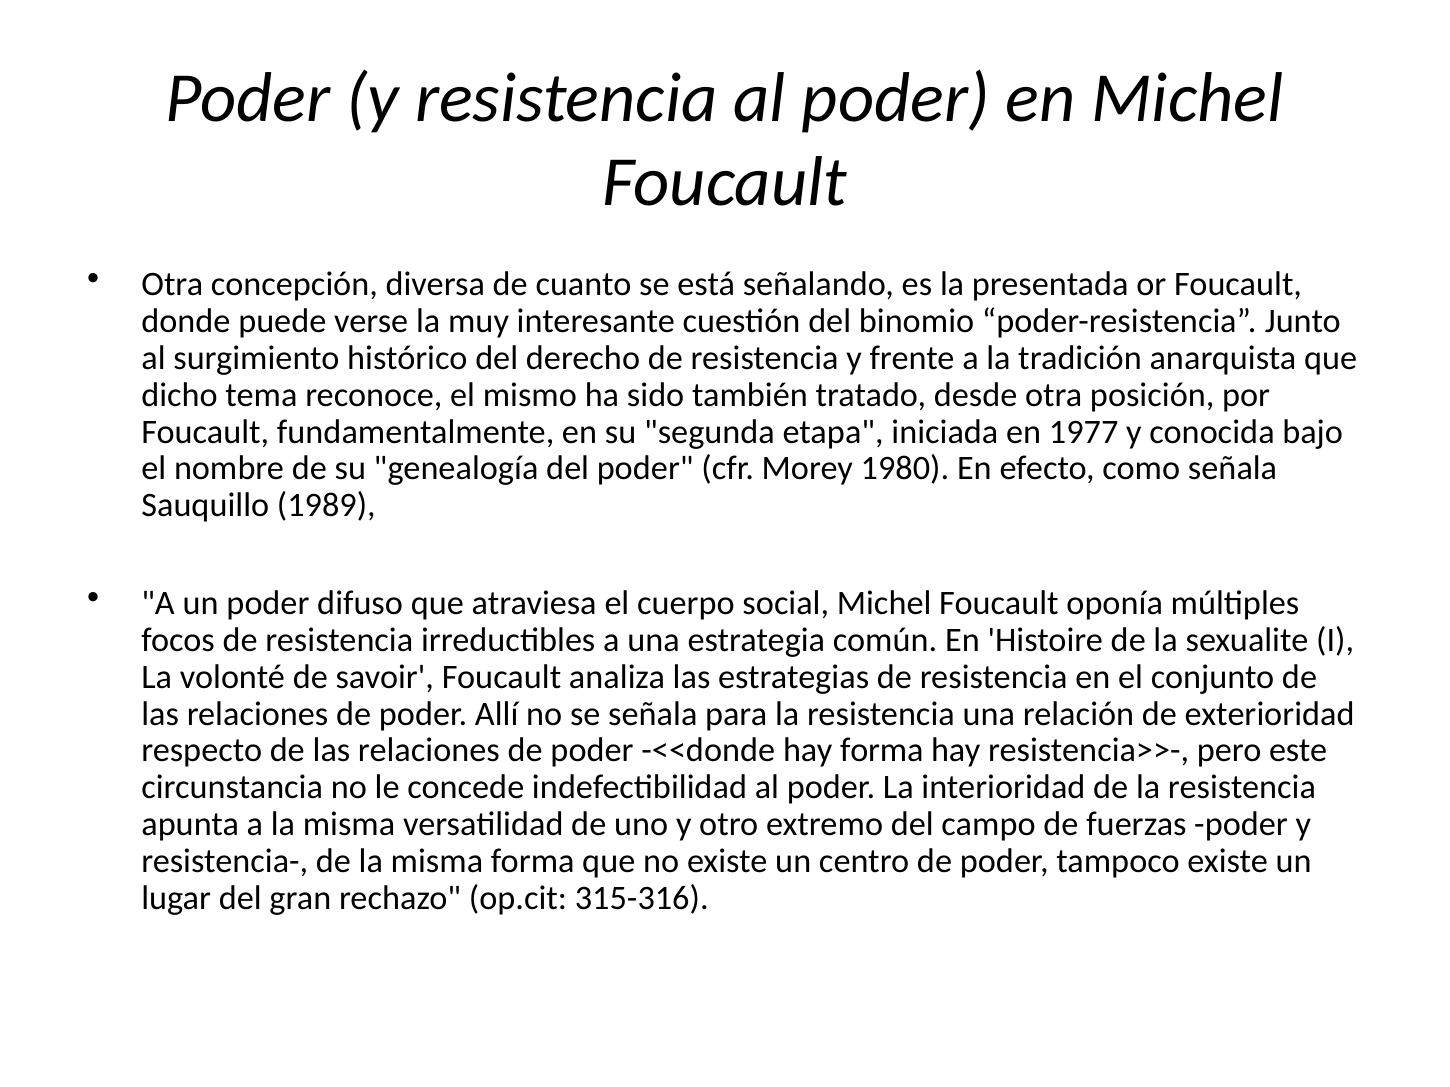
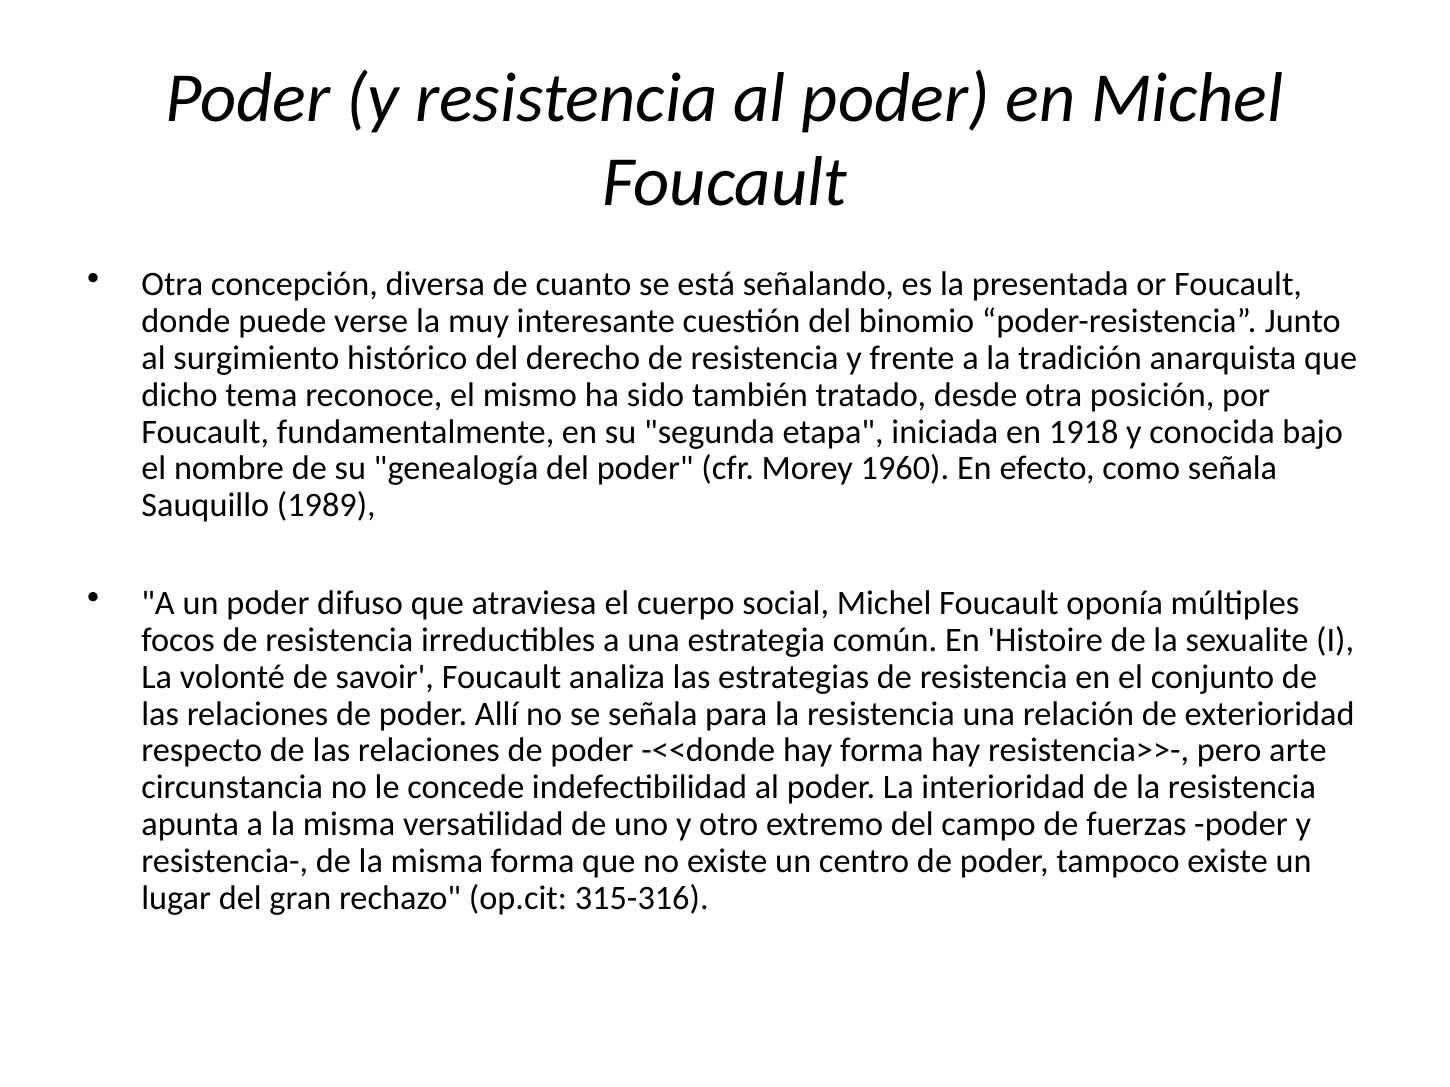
1977: 1977 -> 1918
1980: 1980 -> 1960
este: este -> arte
